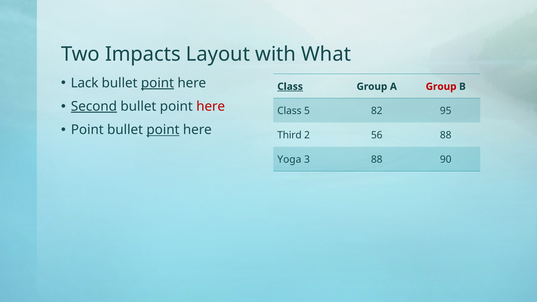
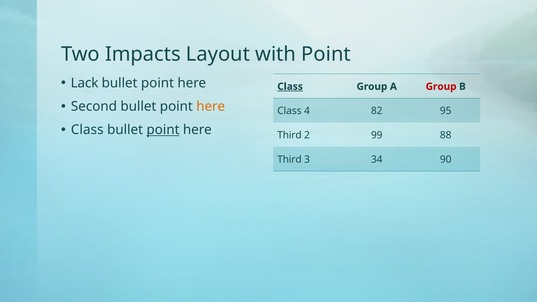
with What: What -> Point
point at (157, 83) underline: present -> none
Second underline: present -> none
here at (211, 106) colour: red -> orange
5: 5 -> 4
Point at (87, 130): Point -> Class
56: 56 -> 99
Yoga at (289, 160): Yoga -> Third
3 88: 88 -> 34
